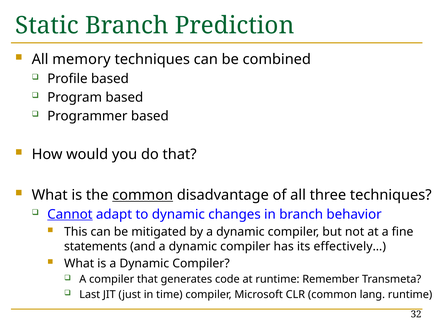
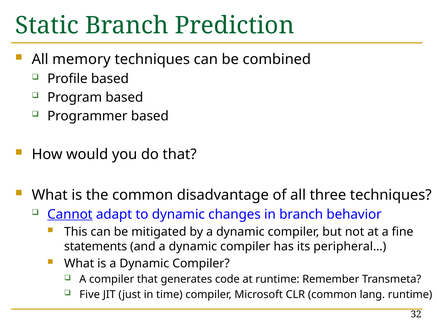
common at (143, 195) underline: present -> none
effectively…: effectively… -> peripheral…
Last: Last -> Five
